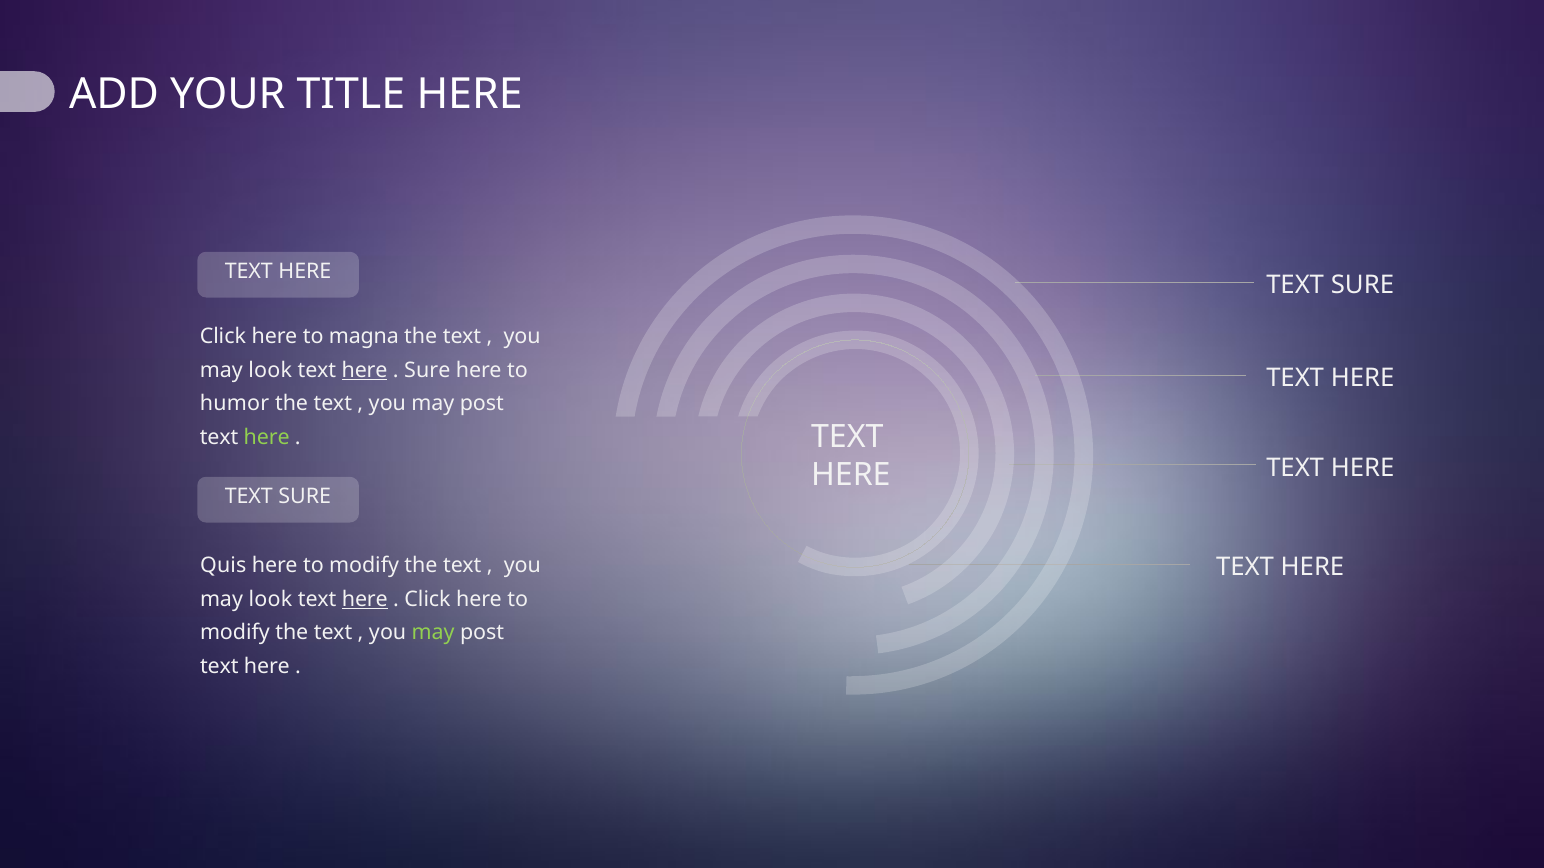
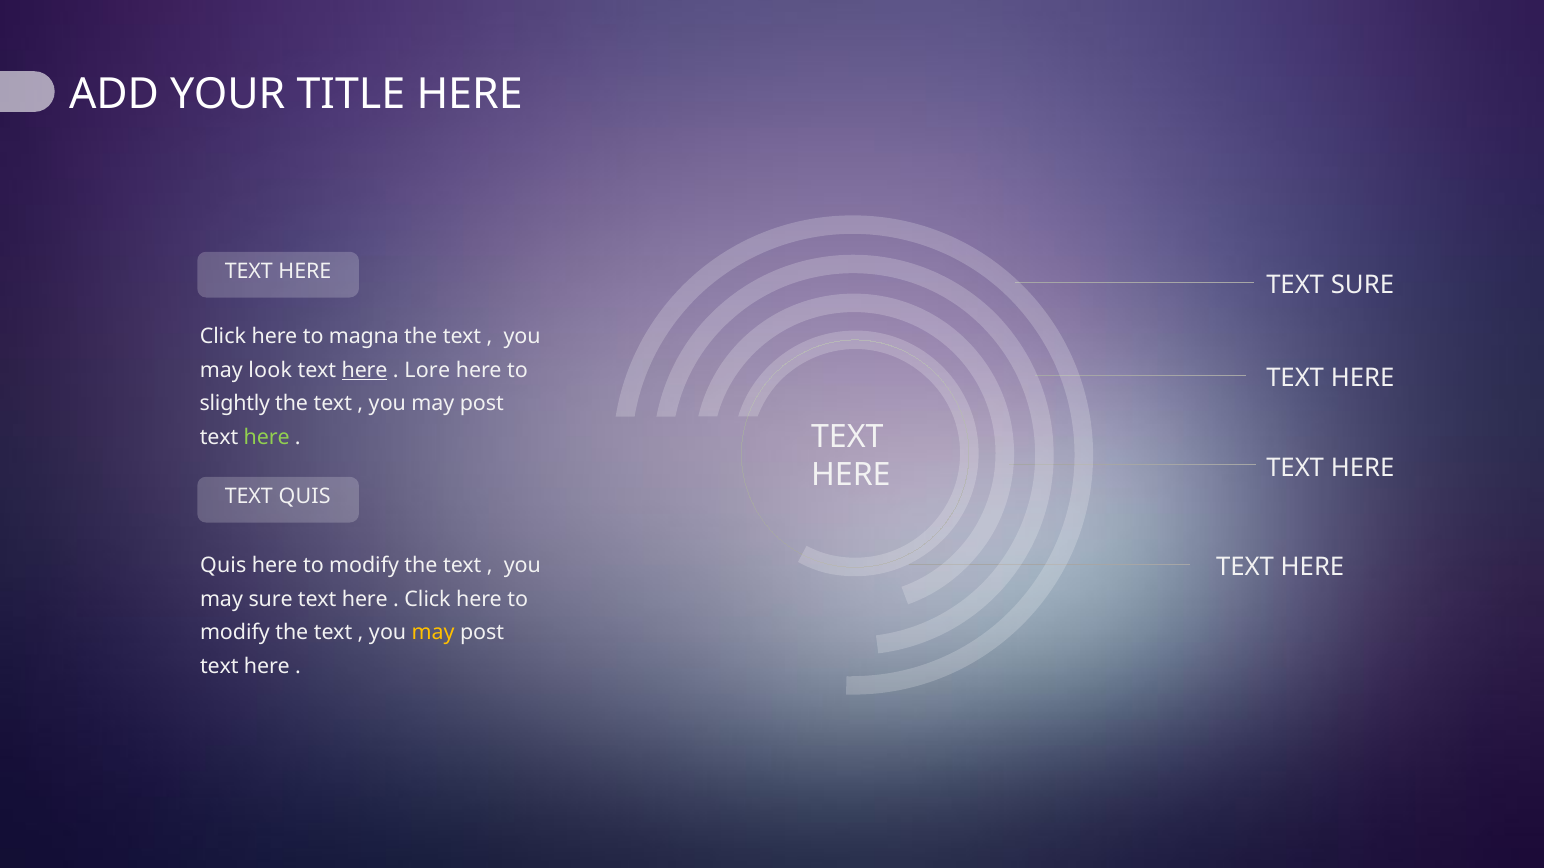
Sure at (427, 370): Sure -> Lore
humor: humor -> slightly
SURE at (305, 497): SURE -> QUIS
look at (270, 600): look -> sure
here at (365, 600) underline: present -> none
may at (433, 633) colour: light green -> yellow
